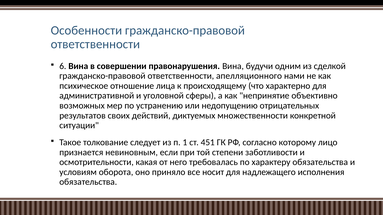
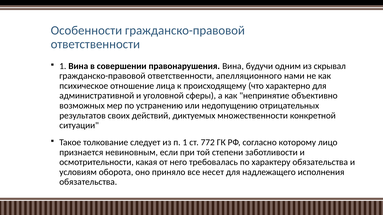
6 at (63, 66): 6 -> 1
сделкой: сделкой -> скрывал
451: 451 -> 772
носит: носит -> несет
